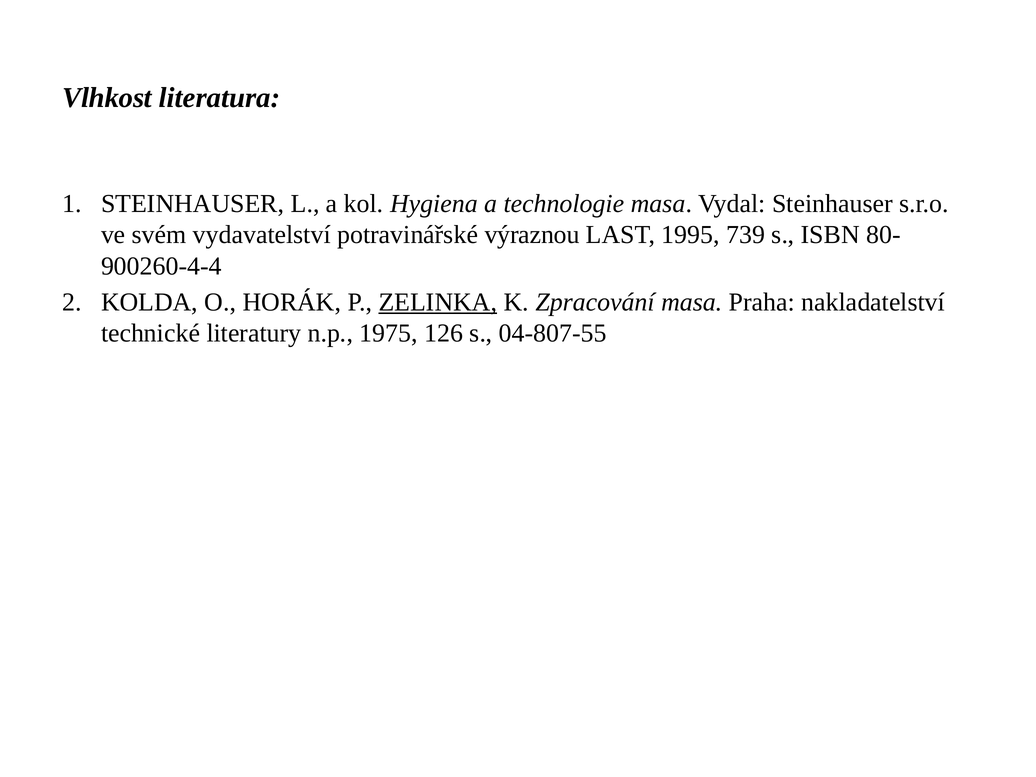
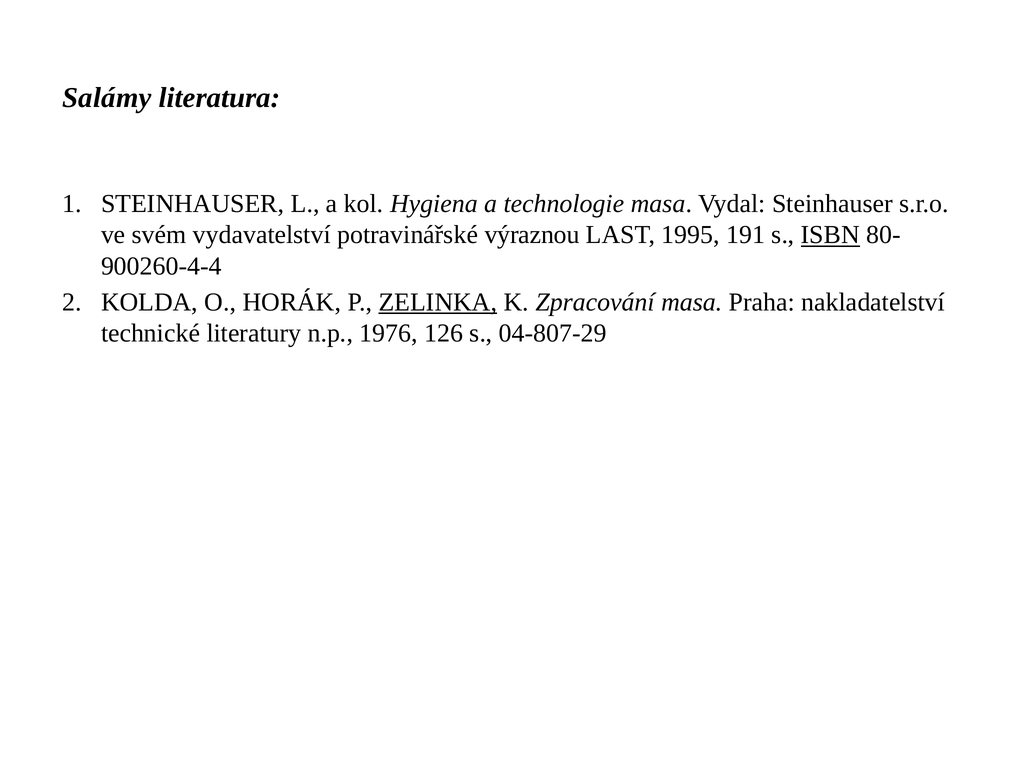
Vlhkost: Vlhkost -> Salámy
739: 739 -> 191
ISBN underline: none -> present
1975: 1975 -> 1976
04-807-55: 04-807-55 -> 04-807-29
